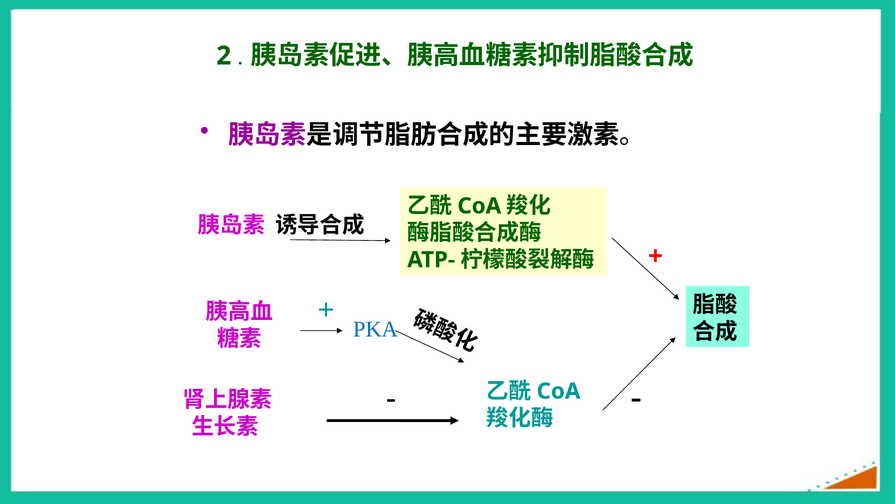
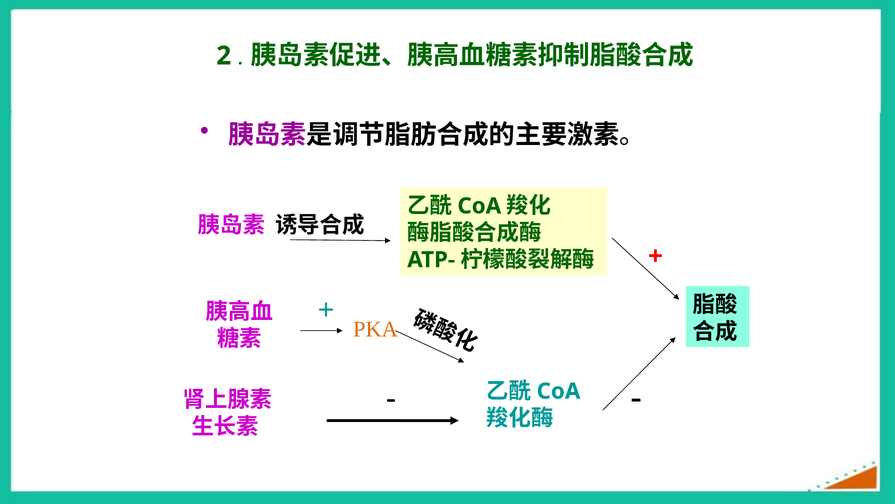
PKA colour: blue -> orange
